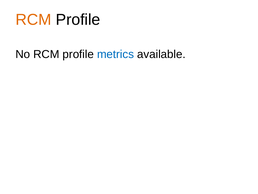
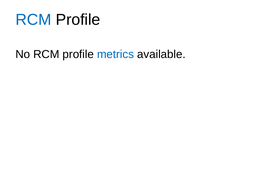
RCM at (33, 20) colour: orange -> blue
